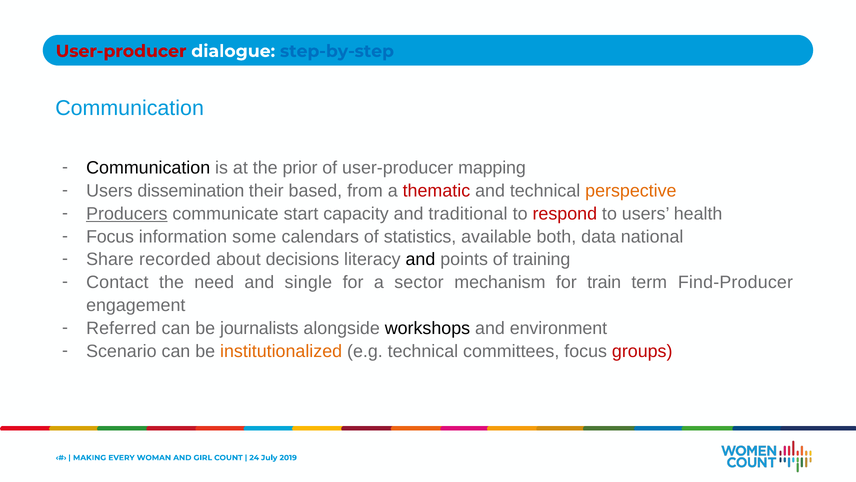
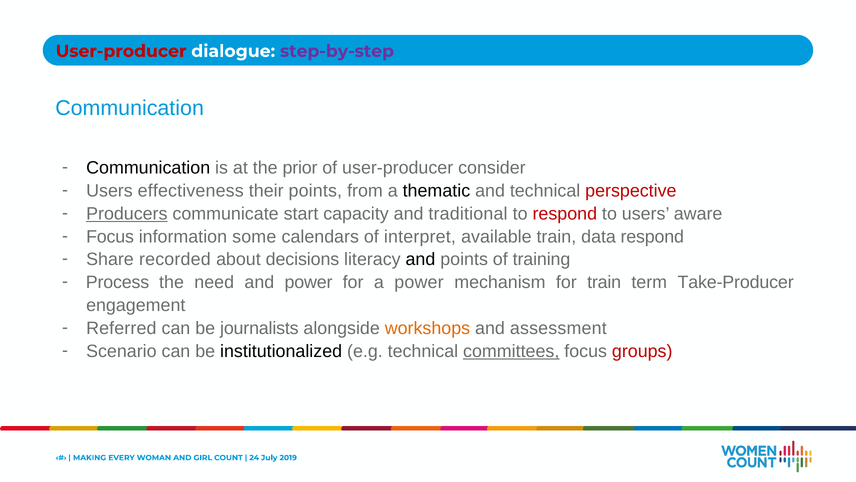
step-by-step colour: blue -> purple
mapping: mapping -> consider
dissemination: dissemination -> effectiveness
their based: based -> points
thematic colour: red -> black
perspective colour: orange -> red
health: health -> aware
statistics: statistics -> interpret
available both: both -> train
data national: national -> respond
Contact: Contact -> Process
and single: single -> power
a sector: sector -> power
Find-Producer: Find-Producer -> Take-Producer
workshops colour: black -> orange
environment: environment -> assessment
institutionalized colour: orange -> black
committees underline: none -> present
